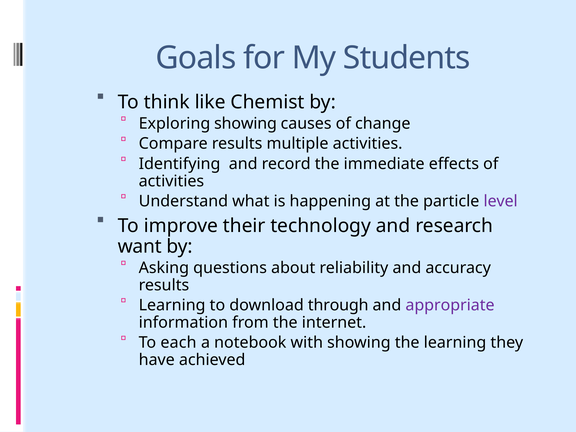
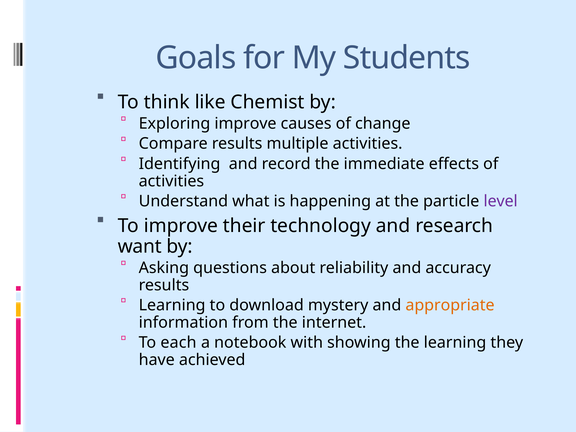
Exploring showing: showing -> improve
through: through -> mystery
appropriate colour: purple -> orange
